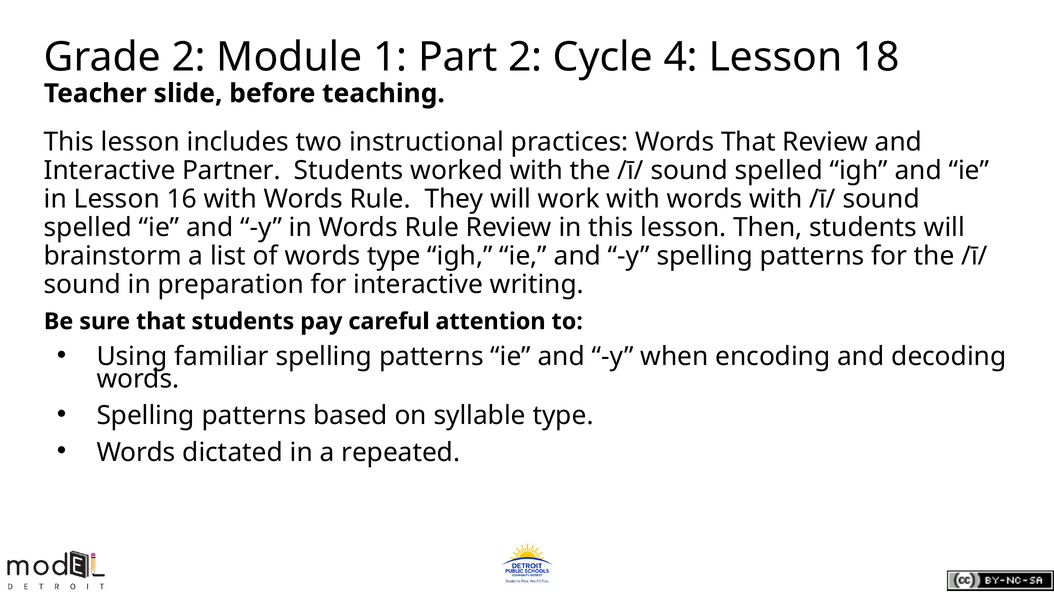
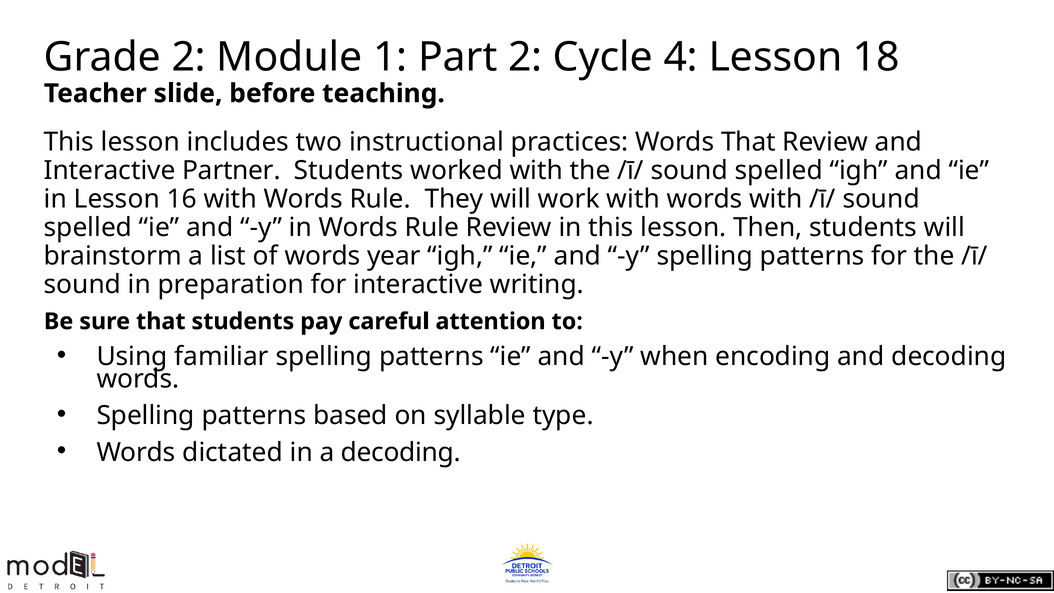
words type: type -> year
a repeated: repeated -> decoding
